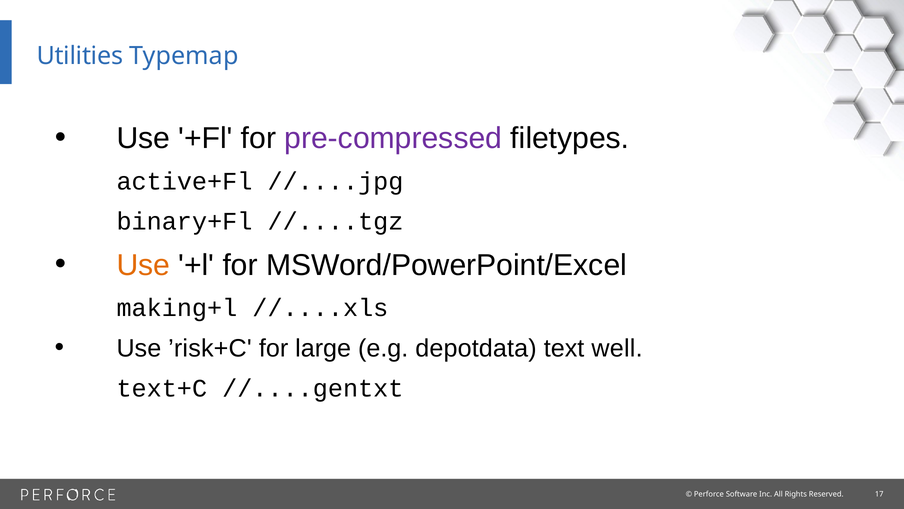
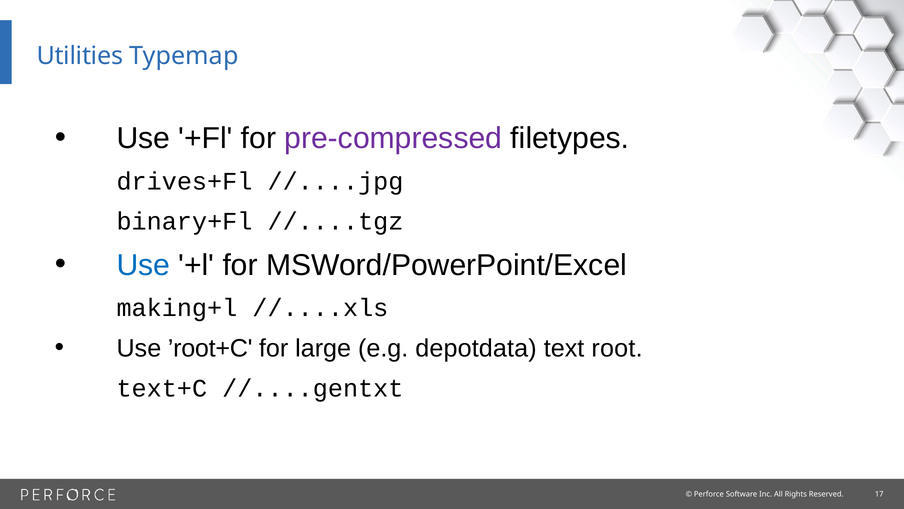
active+Fl: active+Fl -> drives+Fl
Use at (143, 265) colour: orange -> blue
’risk+C: ’risk+C -> ’root+C
well: well -> root
